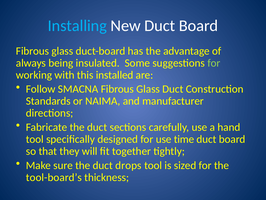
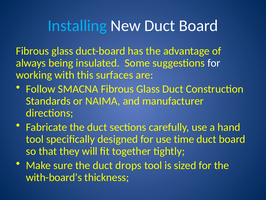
for at (214, 63) colour: light green -> white
installed: installed -> surfaces
tool-board’s: tool-board’s -> with-board’s
